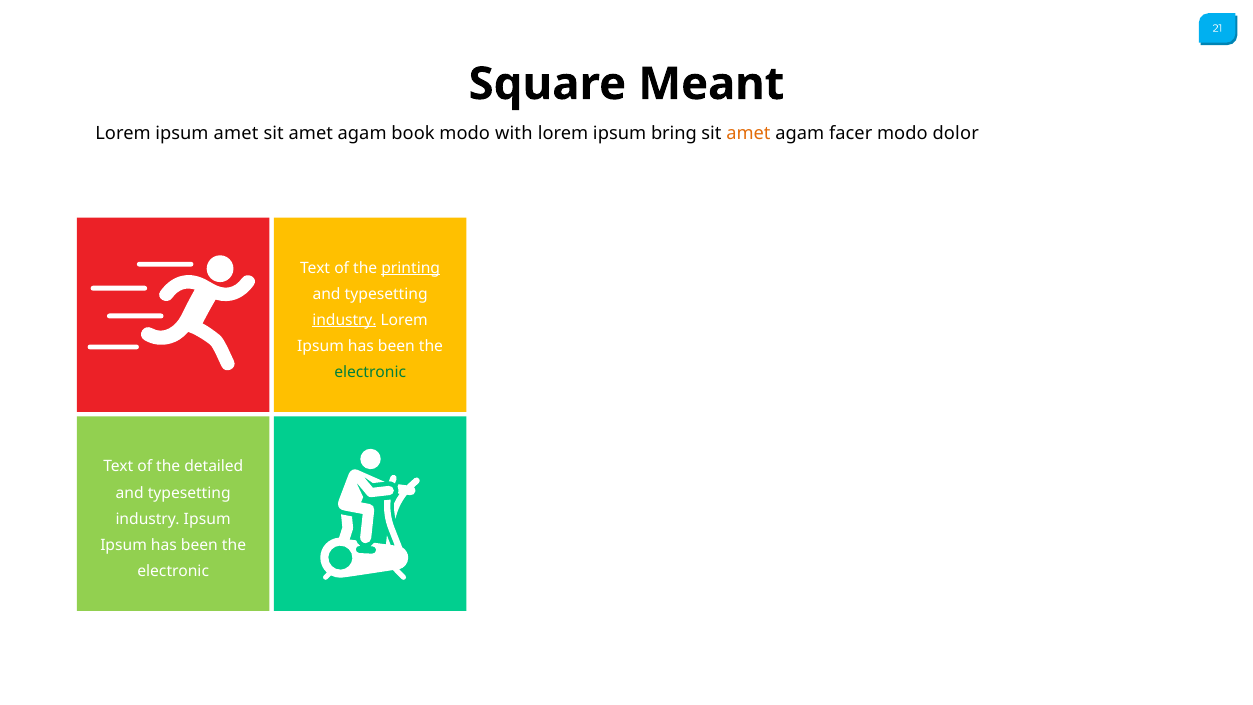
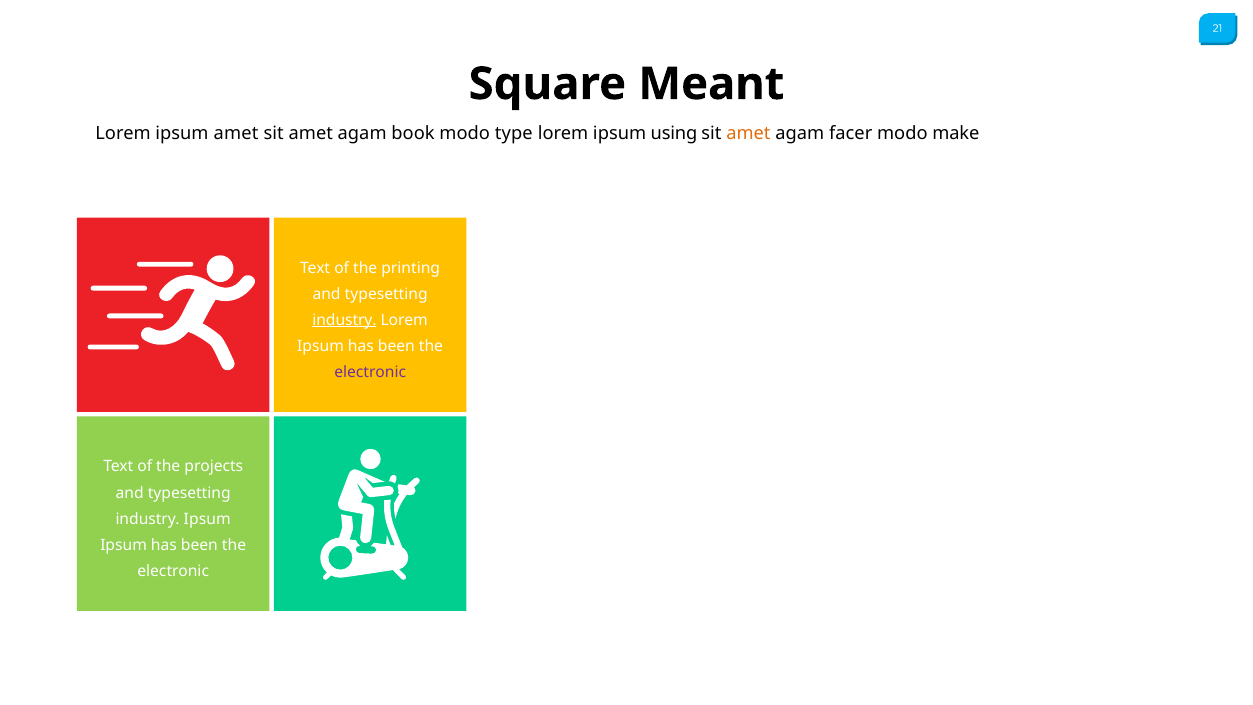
with: with -> type
bring: bring -> using
dolor: dolor -> make
printing underline: present -> none
electronic at (370, 372) colour: green -> purple
detailed: detailed -> projects
